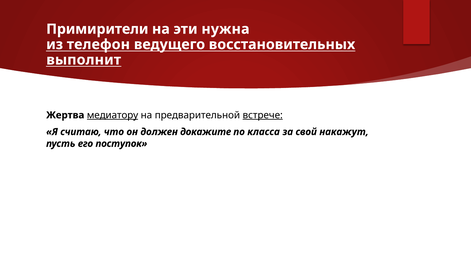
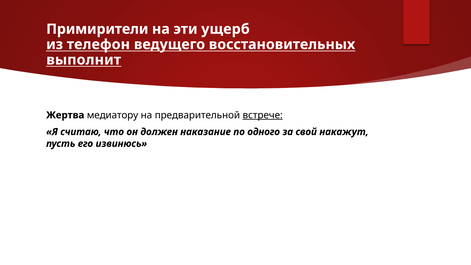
нужна: нужна -> ущерб
медиатору underline: present -> none
докажите: докажите -> наказание
класса: класса -> одного
поступок: поступок -> извинюсь
